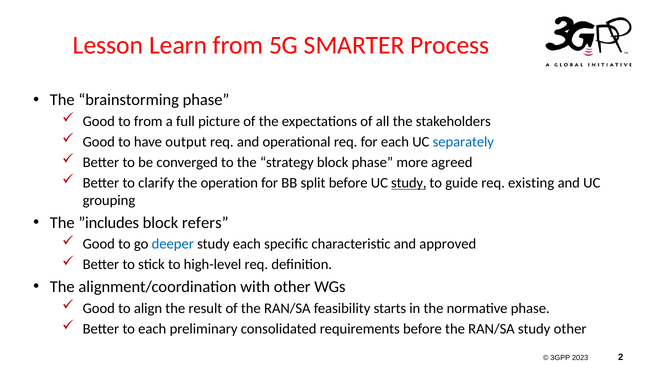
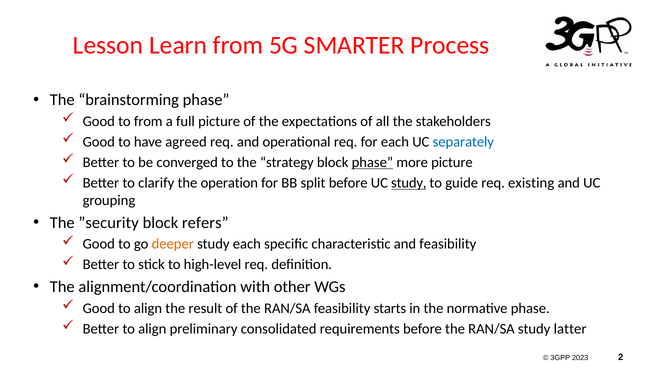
output: output -> agreed
phase at (372, 162) underline: none -> present
more agreed: agreed -> picture
”includes: ”includes -> ”security
deeper colour: blue -> orange
and approved: approved -> feasibility
Better to each: each -> align
study other: other -> latter
